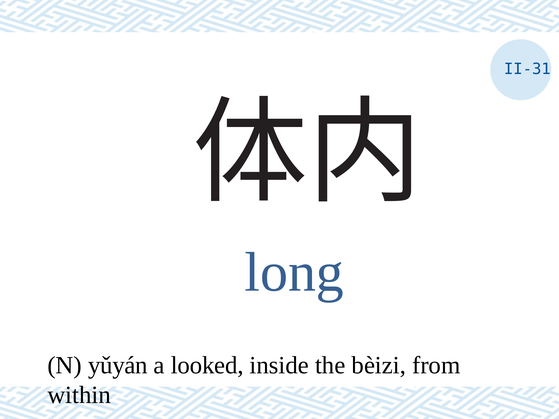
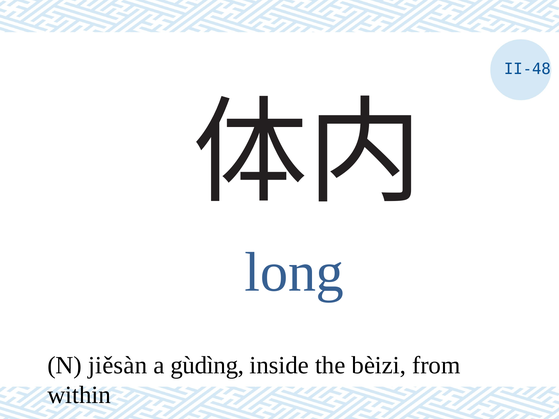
II-31: II-31 -> II-48
yǔyán: yǔyán -> jiěsàn
looked: looked -> gùdìng
